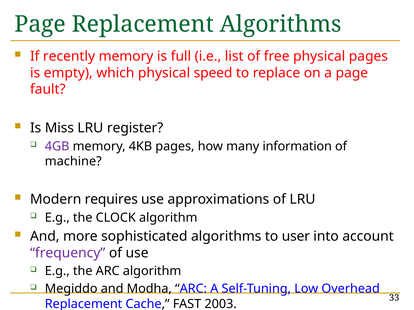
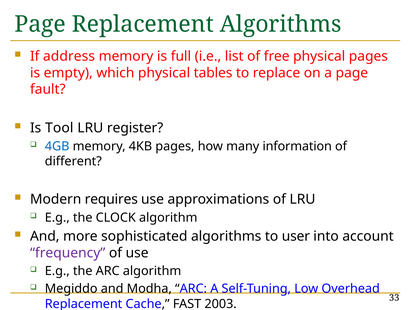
recently: recently -> address
speed: speed -> tables
Miss: Miss -> Tool
4GB colour: purple -> blue
machine: machine -> different
